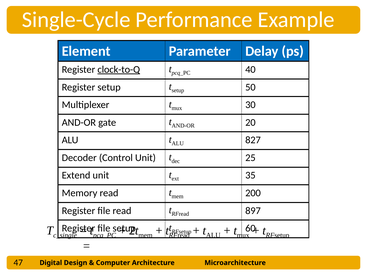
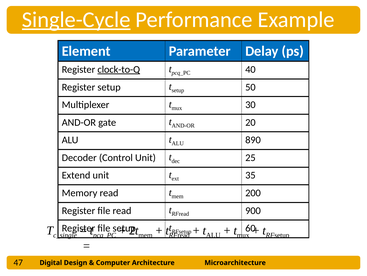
Single-Cycle underline: none -> present
827: 827 -> 890
897: 897 -> 900
